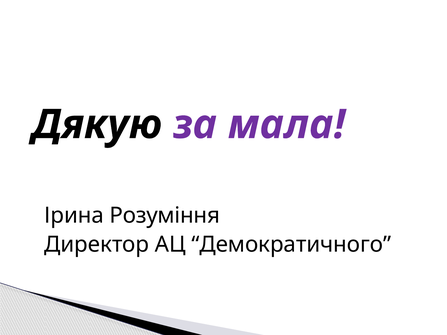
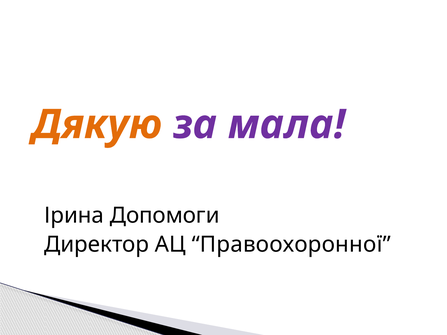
Дякую colour: black -> orange
Розуміння: Розуміння -> Допомоги
Демократичного: Демократичного -> Правоохоронної
